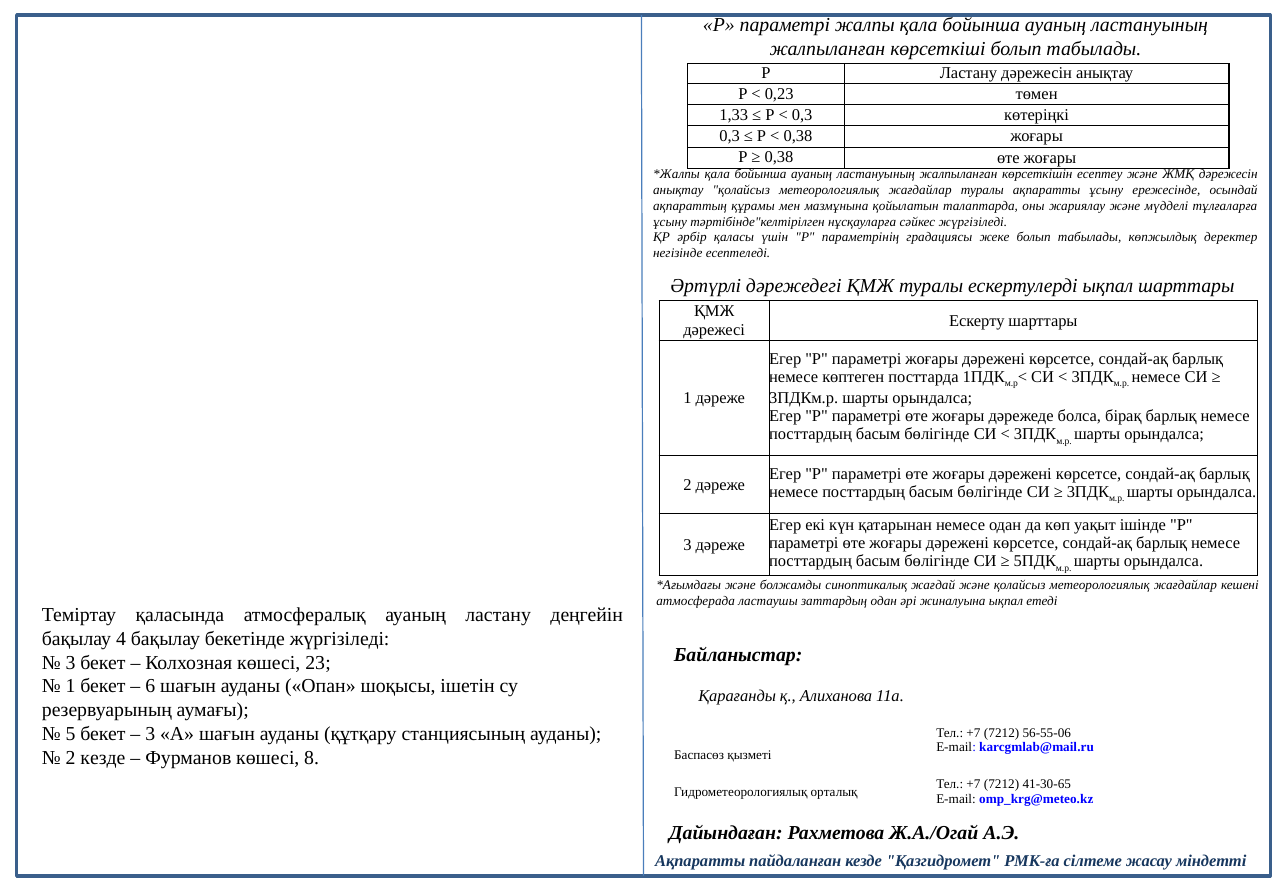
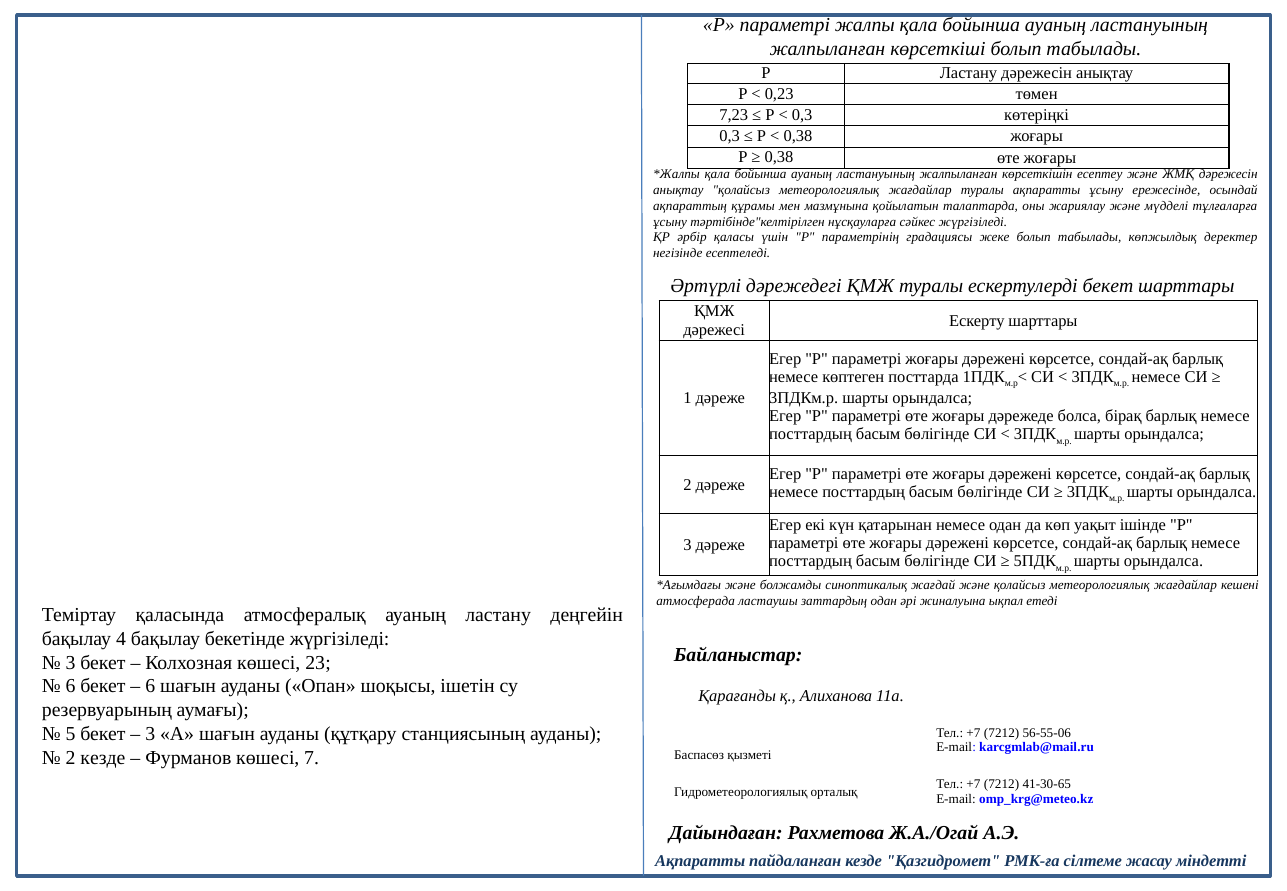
1,33: 1,33 -> 7,23
ескертулерді ықпал: ықпал -> бекет
1 at (71, 686): 1 -> 6
8: 8 -> 7
